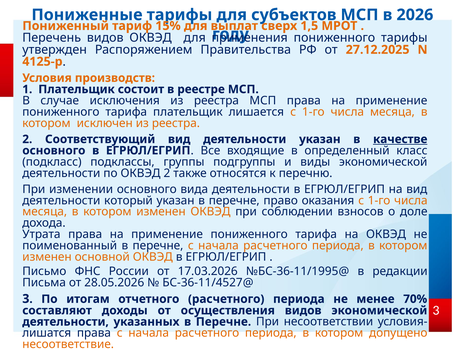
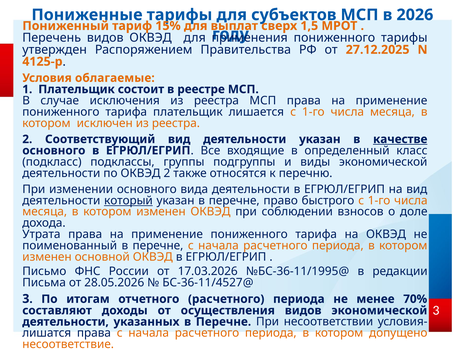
производств: производств -> облагаемые
который underline: none -> present
оказания: оказания -> быстрого
